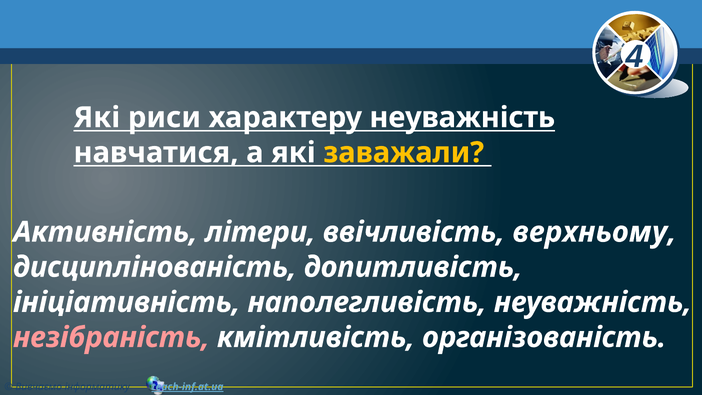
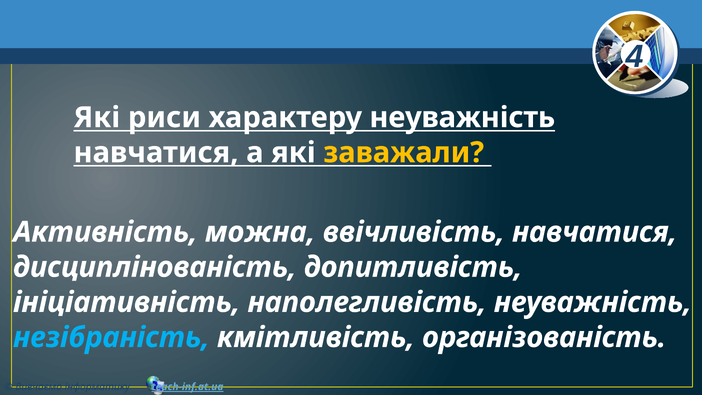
літери: літери -> можна
ввічливість верхньому: верхньому -> навчатися
незібраність colour: pink -> light blue
